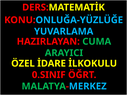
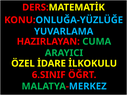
0.SINIF: 0.SINIF -> 6.SINIF
